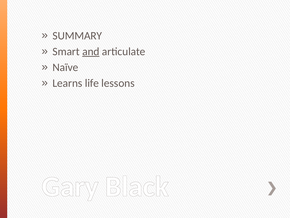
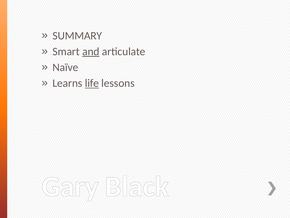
life underline: none -> present
